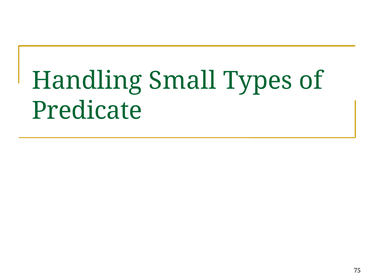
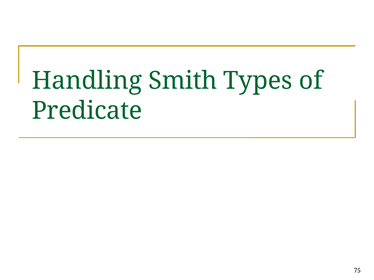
Small: Small -> Smith
